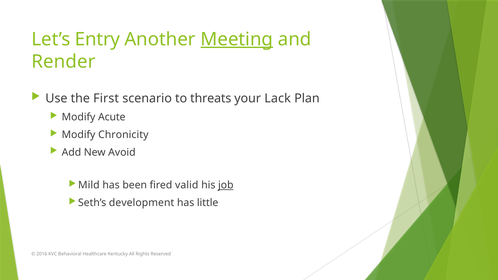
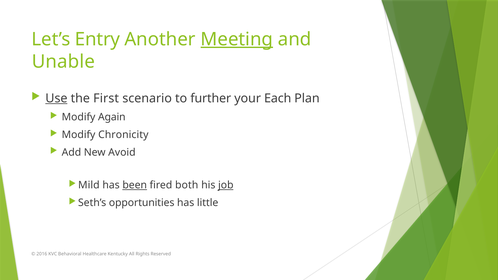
Render: Render -> Unable
Use underline: none -> present
threats: threats -> further
Lack: Lack -> Each
Acute: Acute -> Again
been underline: none -> present
valid: valid -> both
development: development -> opportunities
